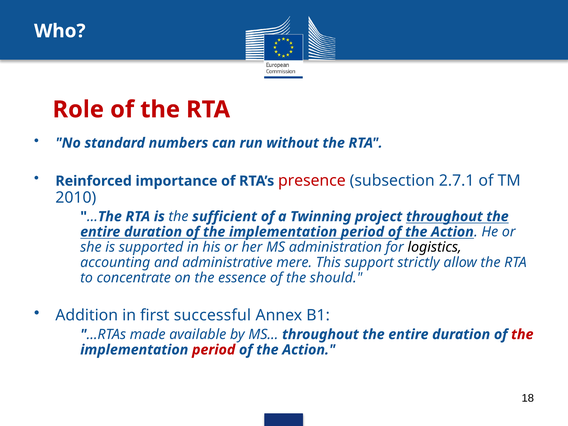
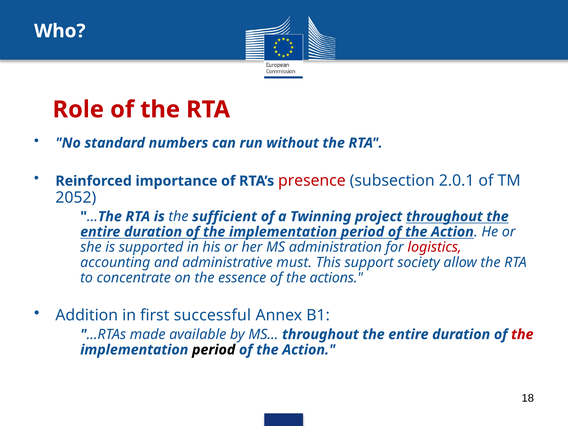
2.7.1: 2.7.1 -> 2.0.1
2010: 2010 -> 2052
logistics colour: black -> red
mere: mere -> must
strictly: strictly -> society
should: should -> actions
period at (214, 350) colour: red -> black
